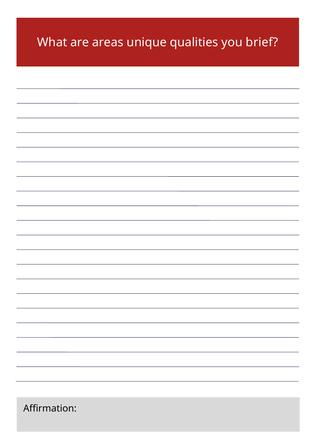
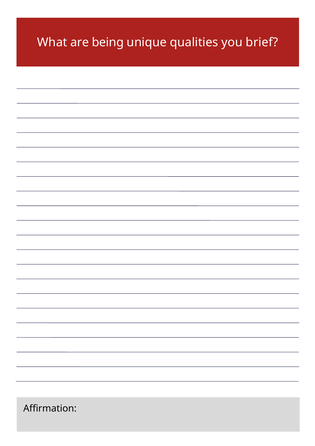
areas: areas -> being
